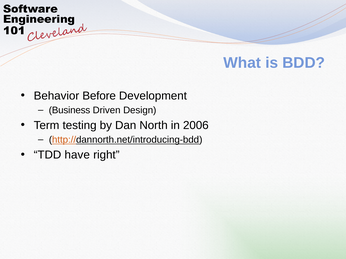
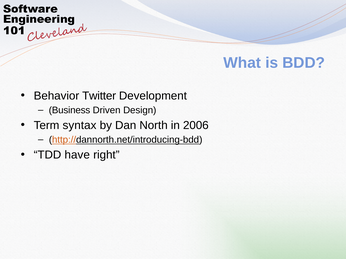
Before: Before -> Twitter
testing: testing -> syntax
